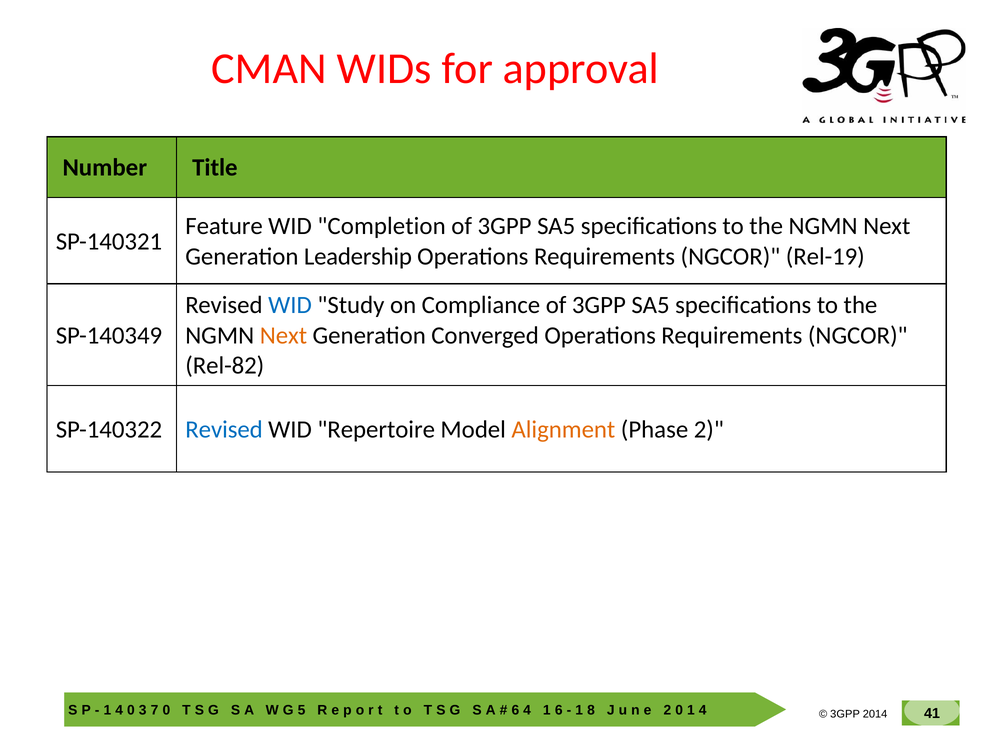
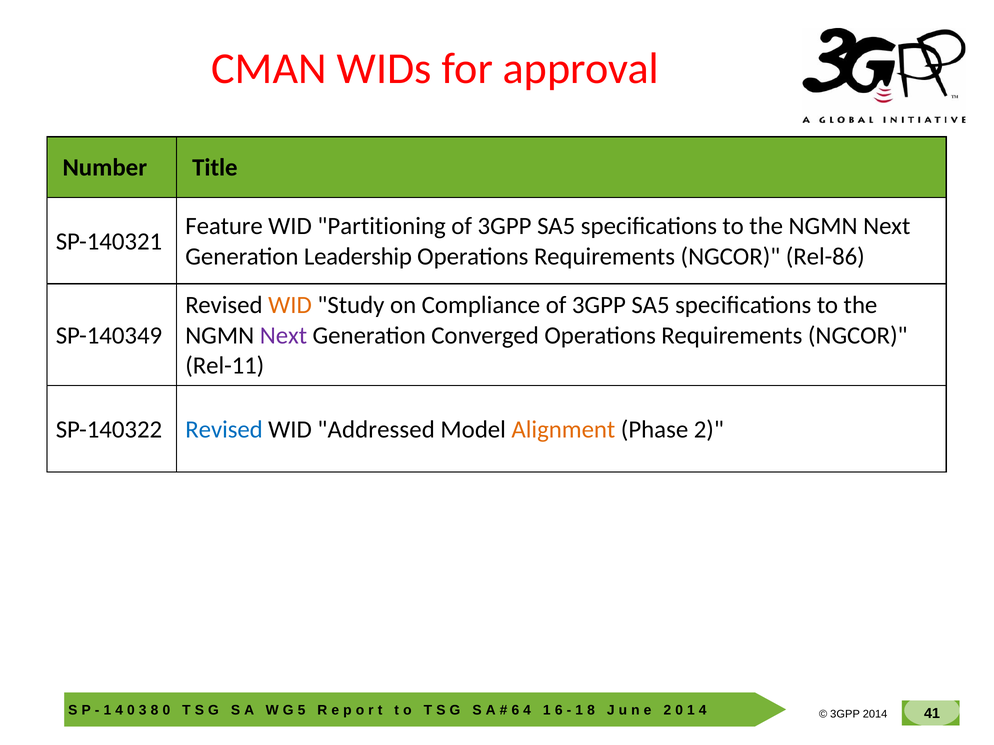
Completion: Completion -> Partitioning
Rel-19: Rel-19 -> Rel-86
WID at (290, 305) colour: blue -> orange
Next at (283, 336) colour: orange -> purple
Rel-82: Rel-82 -> Rel-11
Repertoire: Repertoire -> Addressed
7 at (155, 710): 7 -> 8
